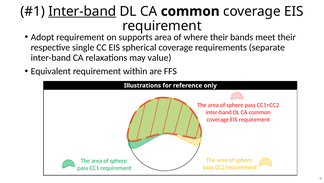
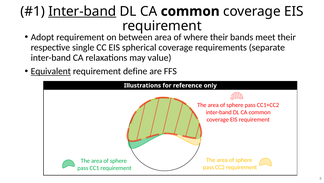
supports: supports -> between
Equivalent underline: none -> present
within: within -> define
